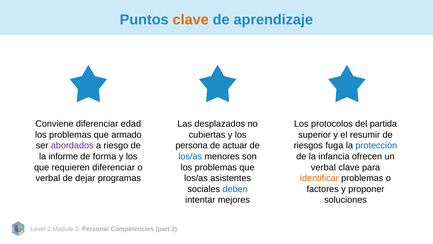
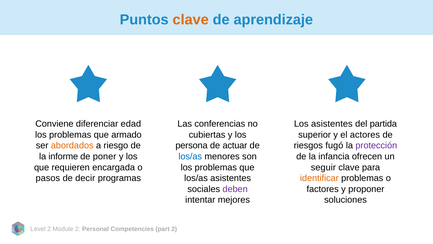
desplazados: desplazados -> conferencias
Los protocolos: protocolos -> asistentes
resumir: resumir -> actores
abordados colour: purple -> orange
fuga: fuga -> fugó
protección colour: blue -> purple
forma: forma -> poner
requieren diferenciar: diferenciar -> encargada
verbal at (323, 167): verbal -> seguir
verbal at (48, 178): verbal -> pasos
dejar: dejar -> decir
deben colour: blue -> purple
